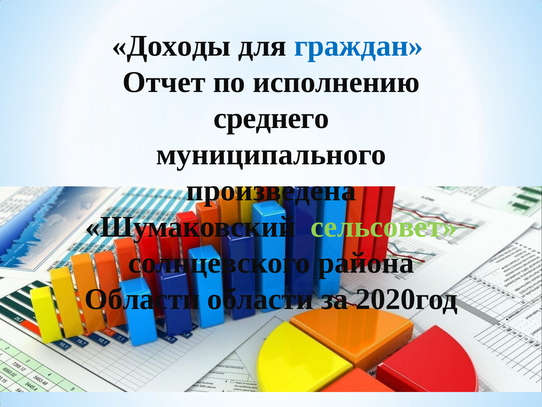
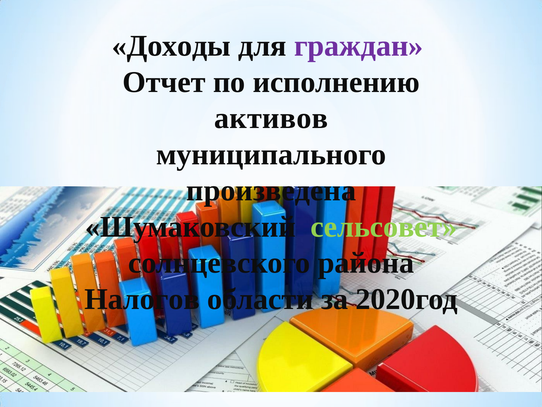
граждан colour: blue -> purple
среднего: среднего -> активов
Области at (142, 299): Области -> Налогов
